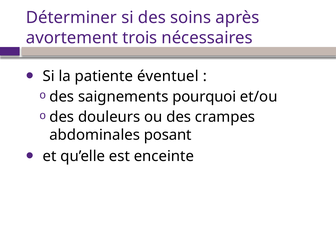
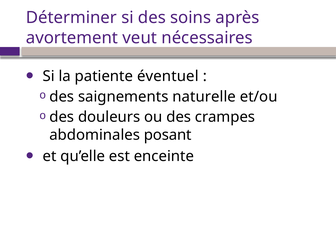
trois: trois -> veut
pourquoi: pourquoi -> naturelle
